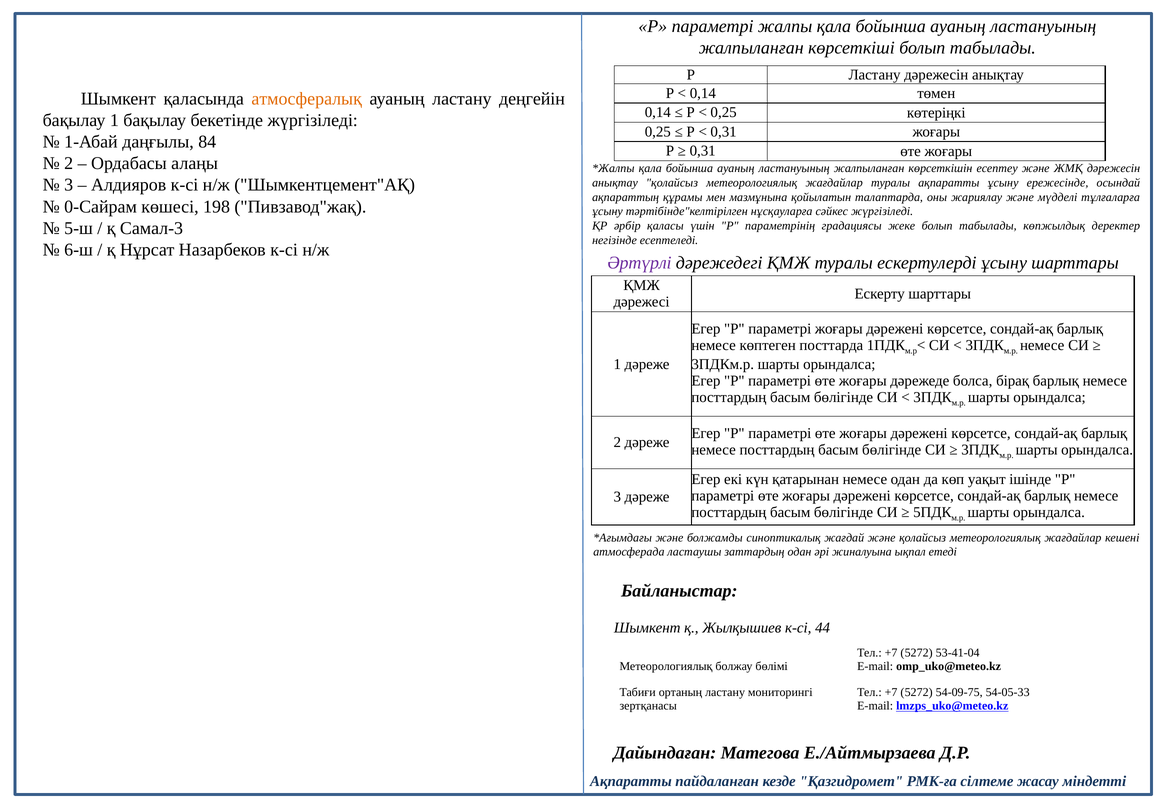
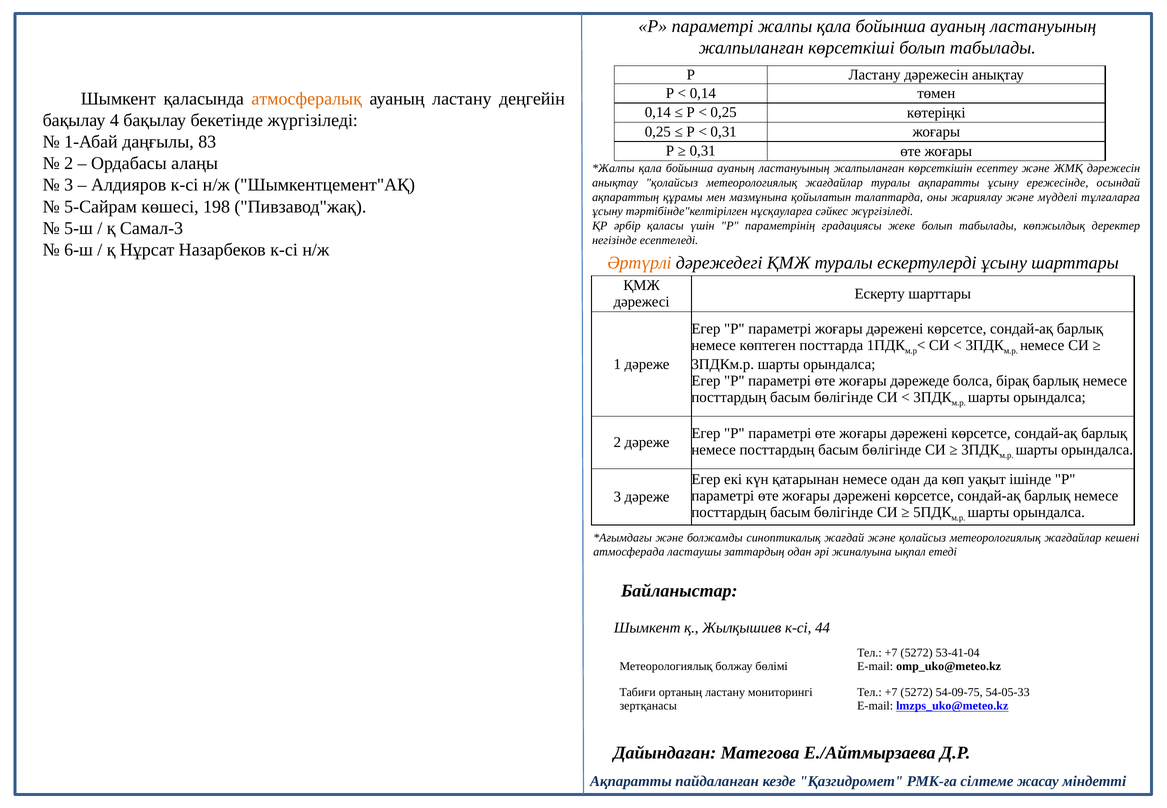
бақылау 1: 1 -> 4
84: 84 -> 83
0-Сайрам: 0-Сайрам -> 5-Сайрам
Әртүрлі colour: purple -> orange
